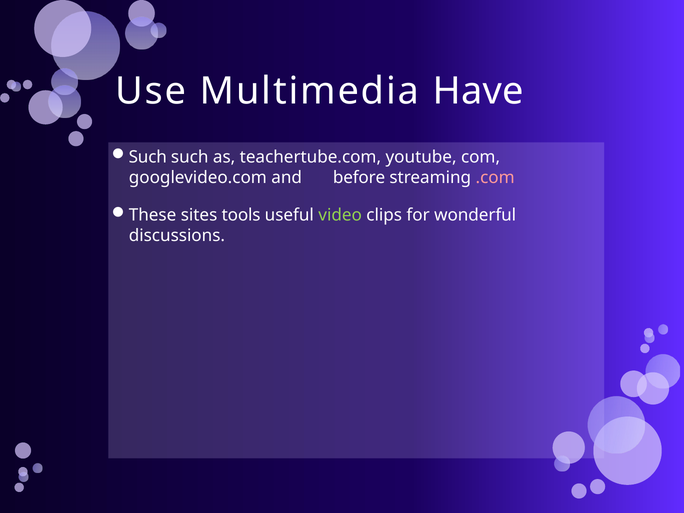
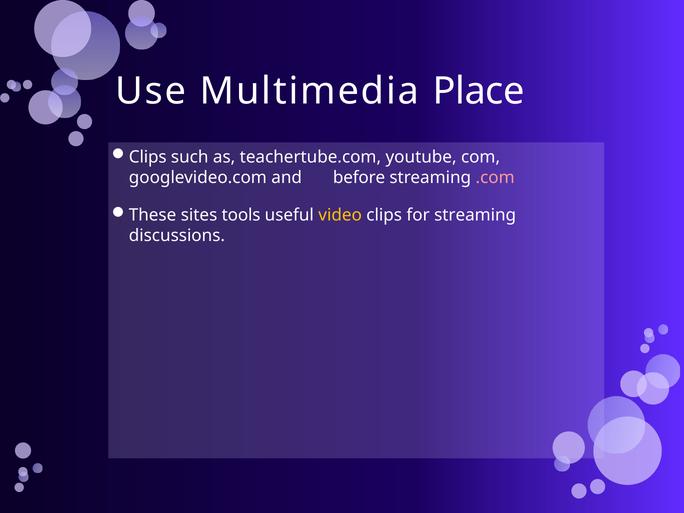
Have: Have -> Place
Such at (148, 157): Such -> Clips
video colour: light green -> yellow
for wonderful: wonderful -> streaming
